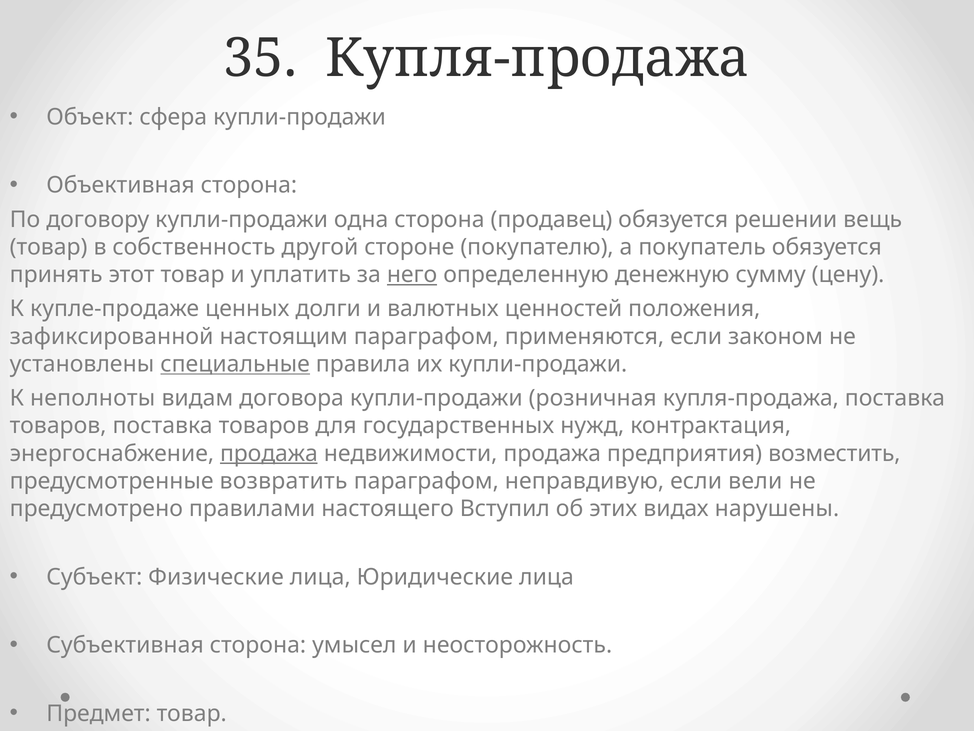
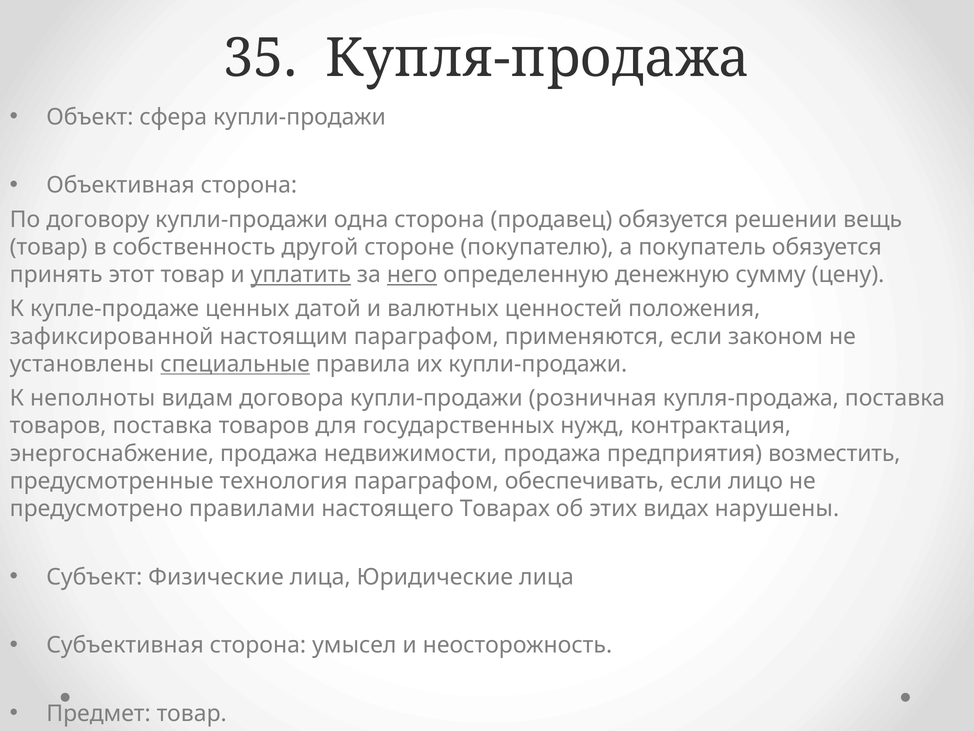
уплатить underline: none -> present
долги: долги -> датой
продажа at (269, 453) underline: present -> none
возвратить: возвратить -> технология
неправдивую: неправдивую -> обеспечивать
вели: вели -> лицо
Вступил: Вступил -> Товарах
